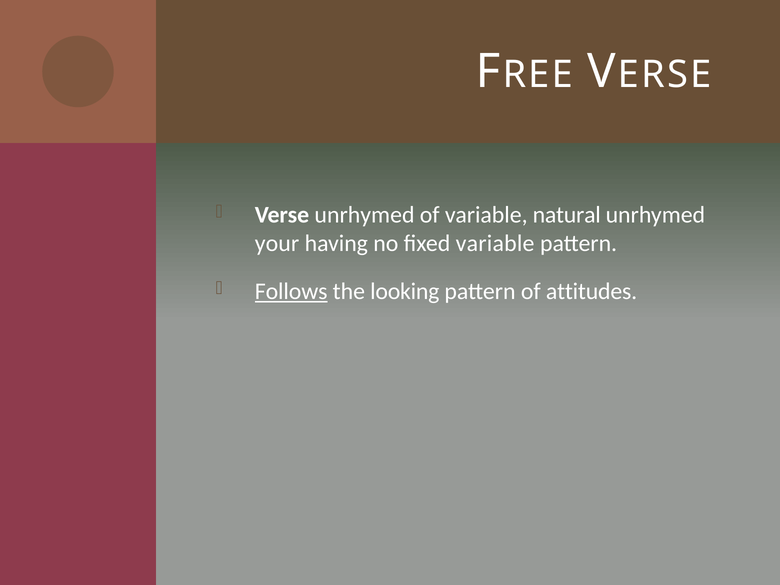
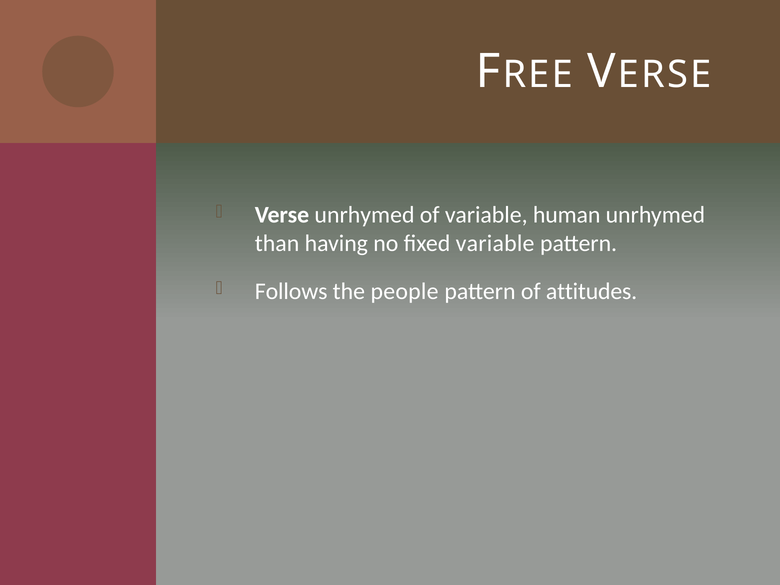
natural: natural -> human
your: your -> than
Follows underline: present -> none
looking: looking -> people
